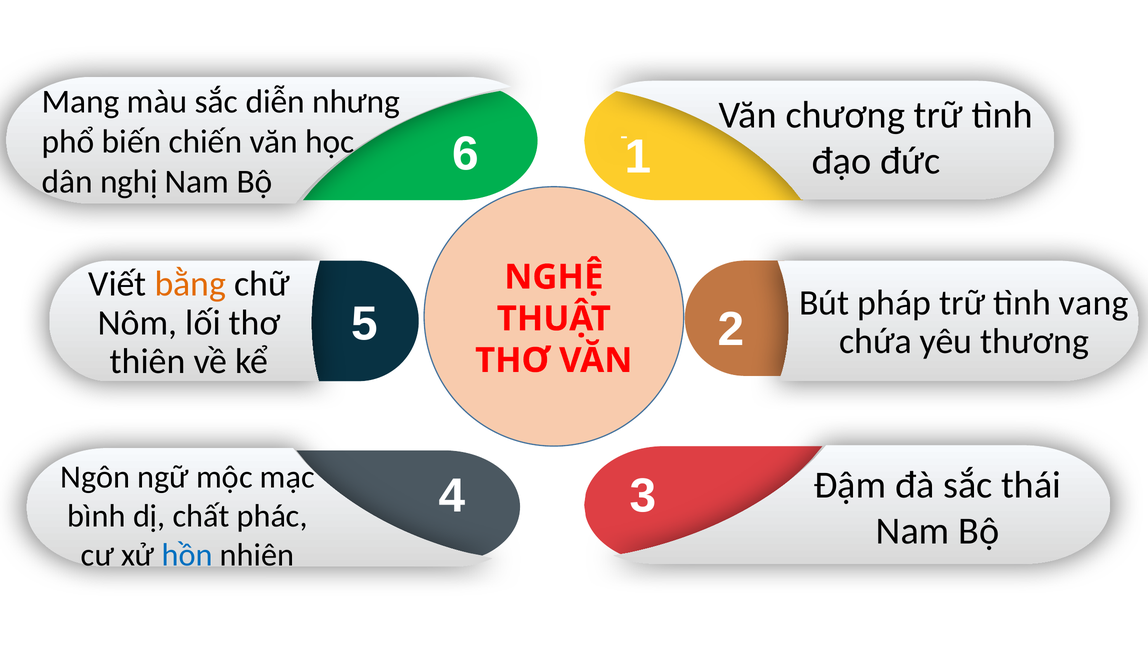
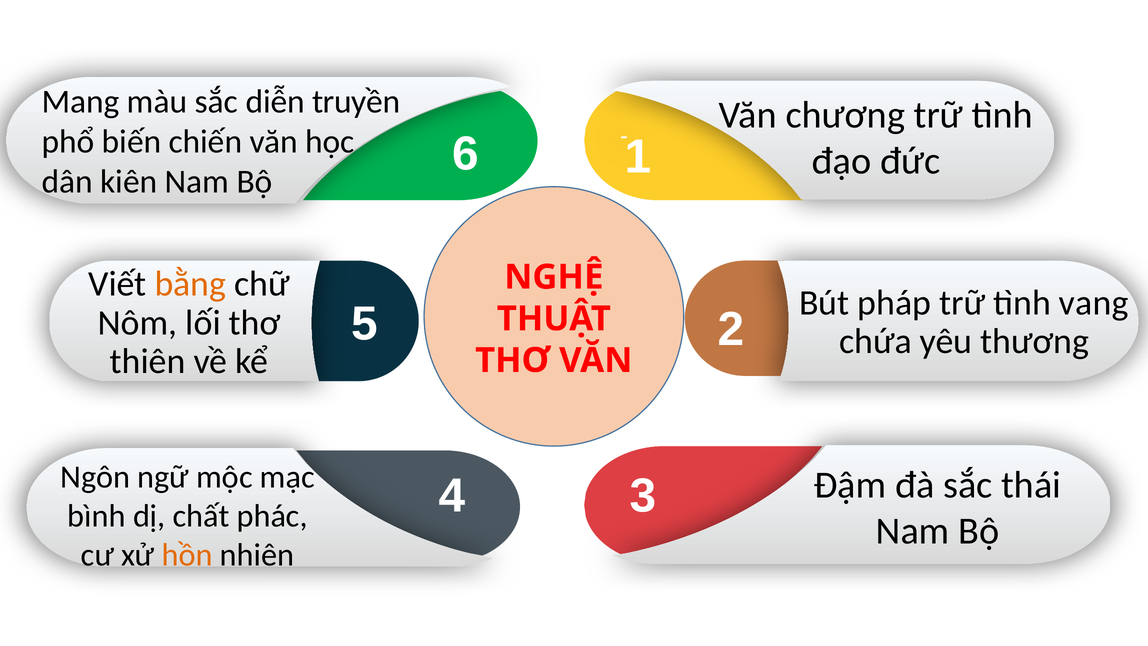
nhưng: nhưng -> truyền
nghị: nghị -> kiên
hồn colour: blue -> orange
